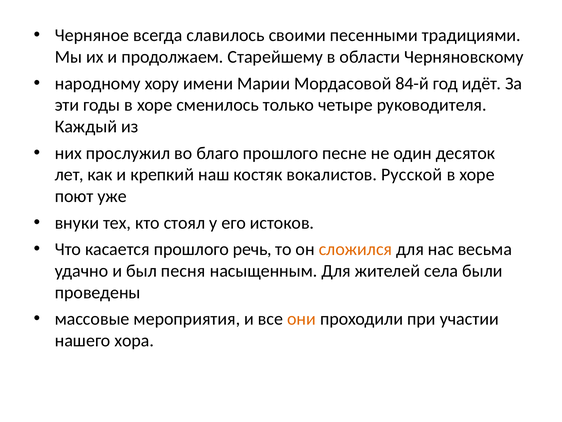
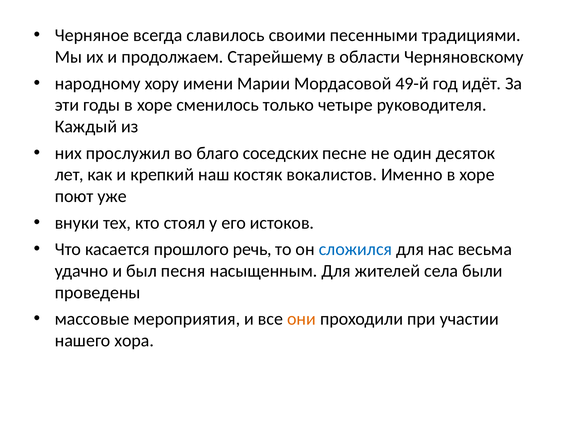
84-й: 84-й -> 49-й
благо прошлого: прошлого -> соседских
Русской: Русской -> Именно
сложился colour: orange -> blue
